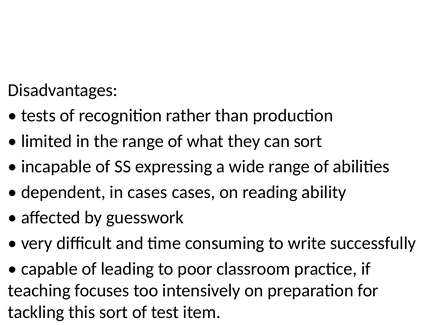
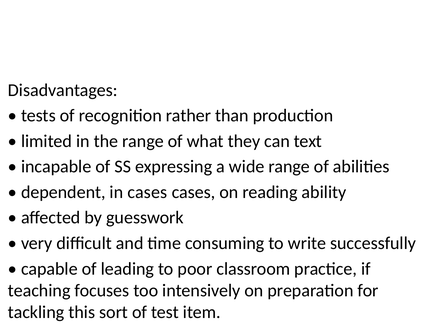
can sort: sort -> text
